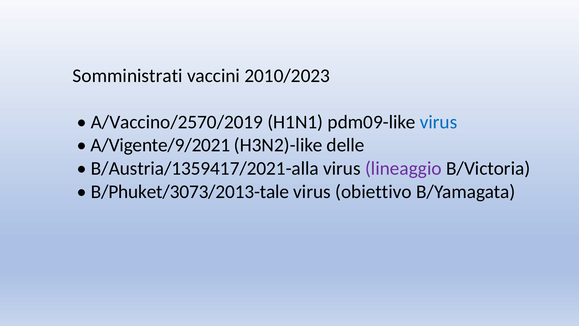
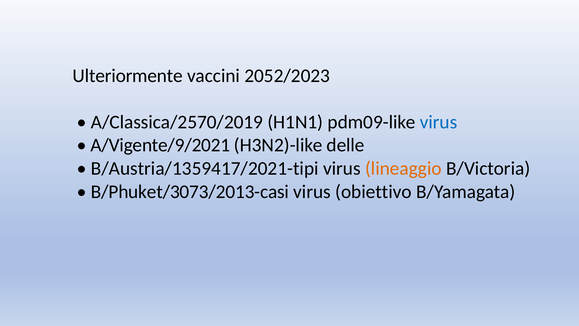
Somministrati: Somministrati -> Ulteriormente
2010/2023: 2010/2023 -> 2052/2023
A/Vaccino/2570/2019: A/Vaccino/2570/2019 -> A/Classica/2570/2019
B/Austria/1359417/2021-alla: B/Austria/1359417/2021-alla -> B/Austria/1359417/2021-tipi
lineaggio colour: purple -> orange
B/Phuket/3073/2013-tale: B/Phuket/3073/2013-tale -> B/Phuket/3073/2013-casi
